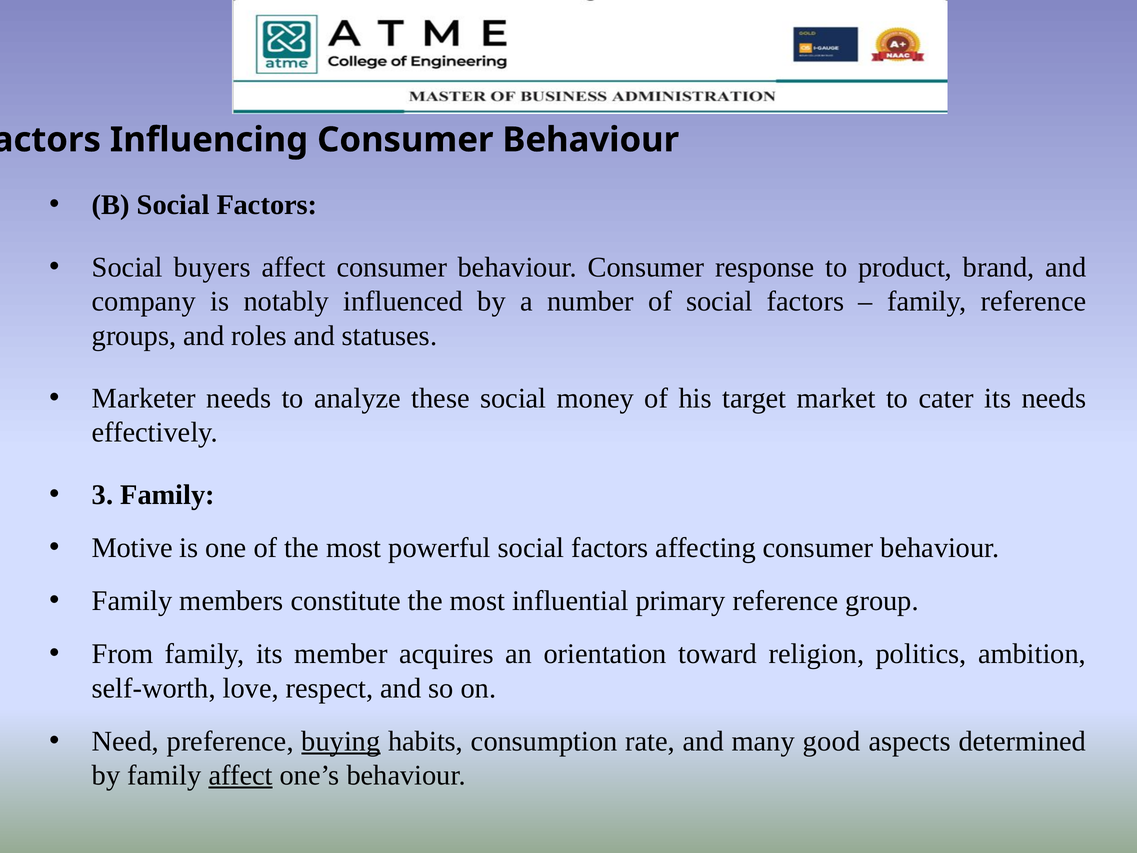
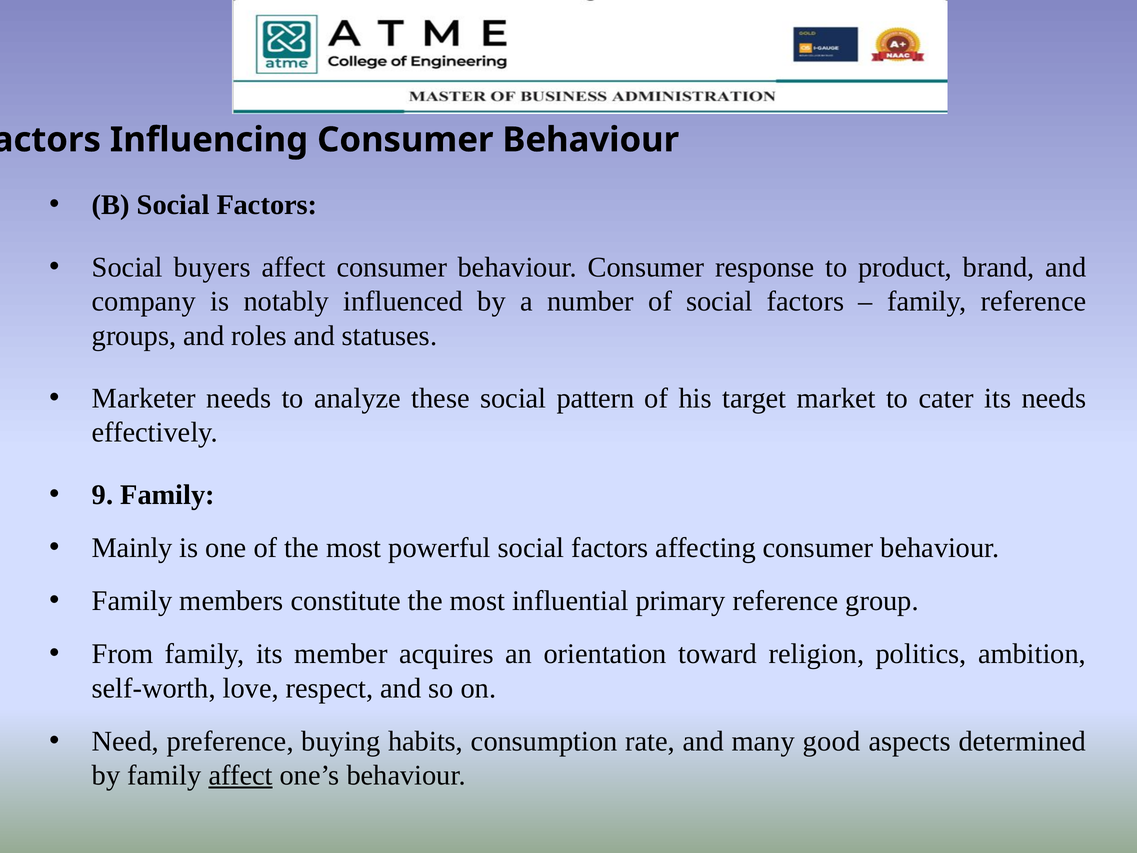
money: money -> pattern
3: 3 -> 9
Motive: Motive -> Mainly
buying underline: present -> none
